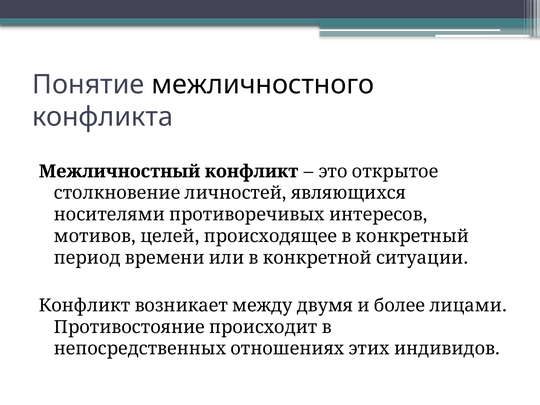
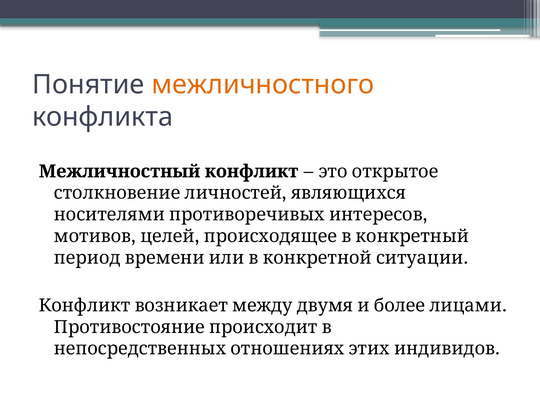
межличностного colour: black -> orange
